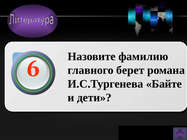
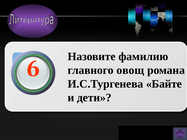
берет: берет -> овощ
